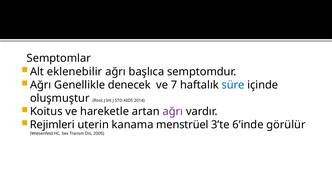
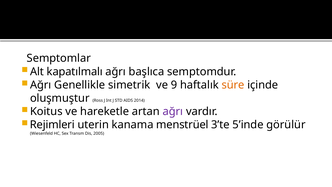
eklenebilir: eklenebilir -> kapatılmalı
denecek: denecek -> simetrik
7: 7 -> 9
süre colour: blue -> orange
6’inde: 6’inde -> 5’inde
